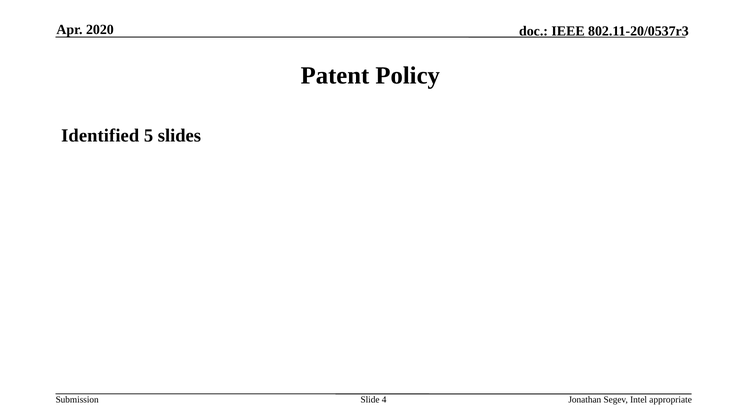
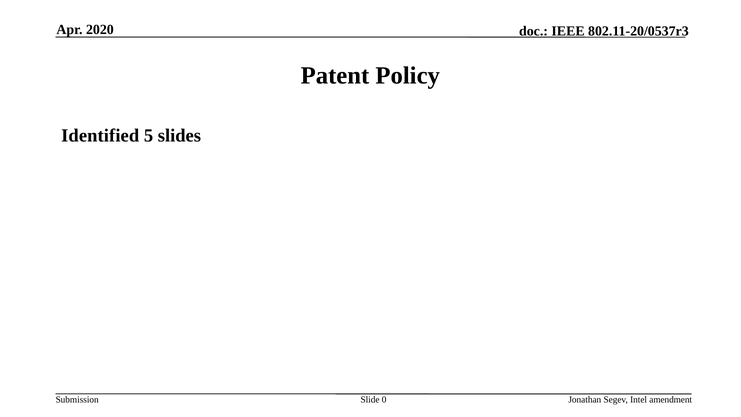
4: 4 -> 0
appropriate: appropriate -> amendment
